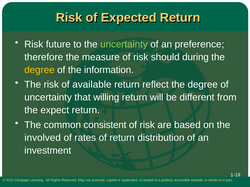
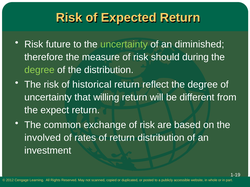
preference: preference -> diminished
degree at (39, 70) colour: yellow -> light green
the information: information -> distribution
available: available -> historical
consistent: consistent -> exchange
